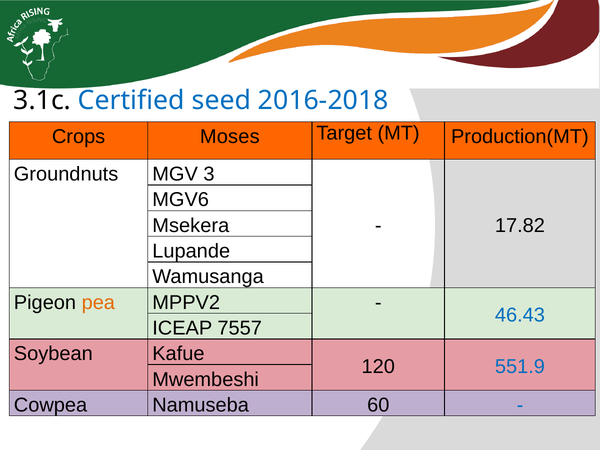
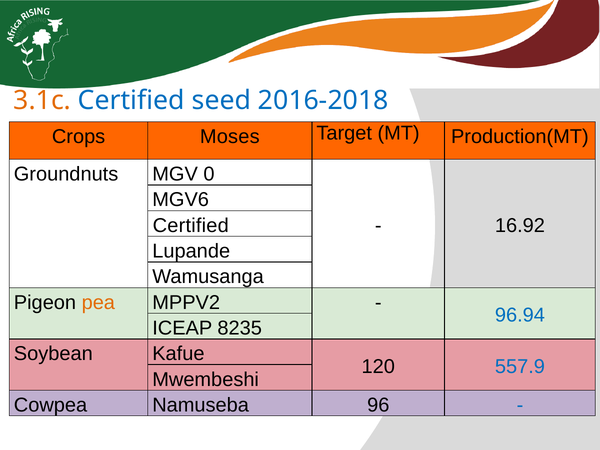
3.1c colour: black -> orange
3: 3 -> 0
Msekera at (191, 225): Msekera -> Certified
17.82: 17.82 -> 16.92
46.43: 46.43 -> 96.94
7557: 7557 -> 8235
551.9: 551.9 -> 557.9
60: 60 -> 96
